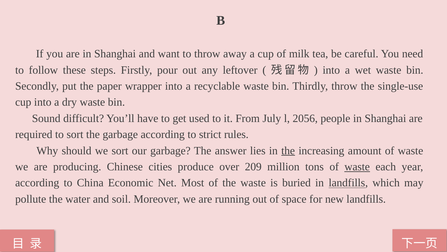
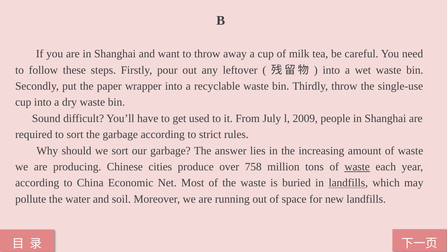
2056: 2056 -> 2009
the at (288, 150) underline: present -> none
209: 209 -> 758
